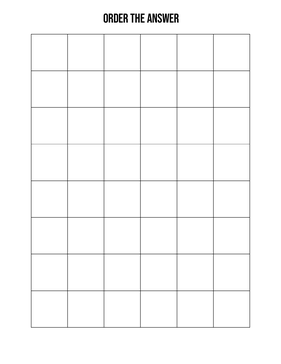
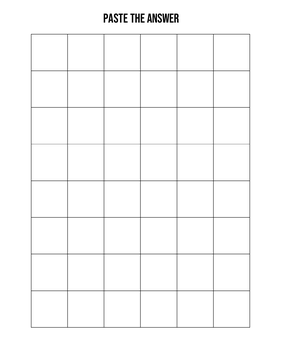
ORDER: ORDER -> PASTE
